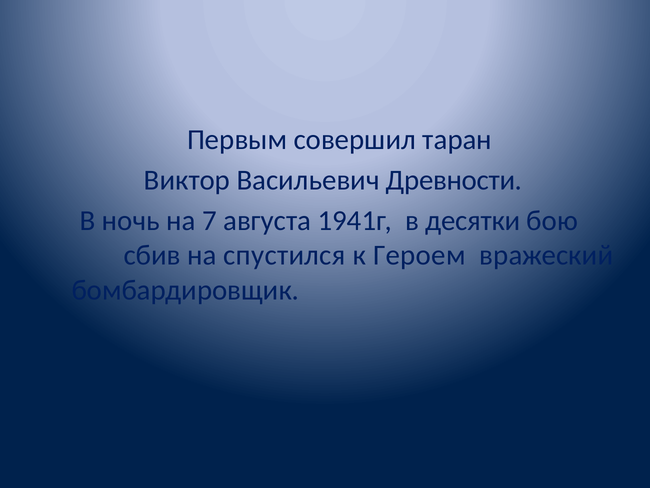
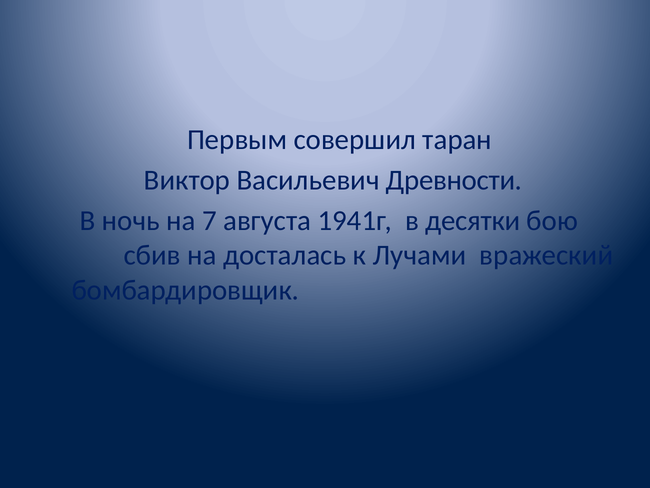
спустился: спустился -> досталась
Героем: Героем -> Лучами
